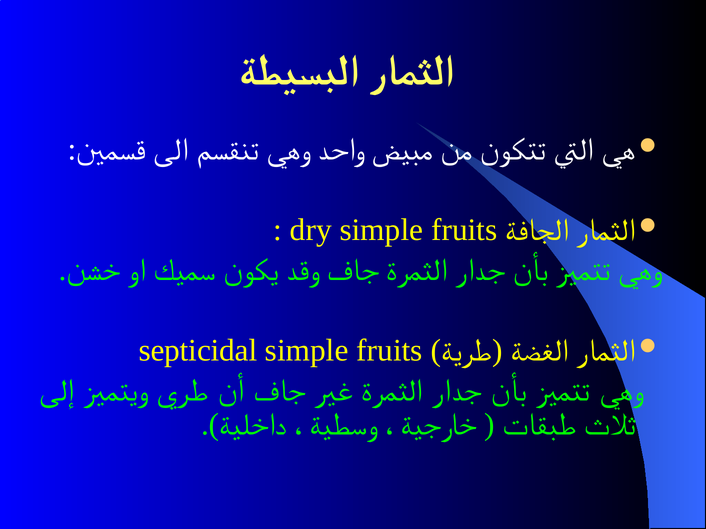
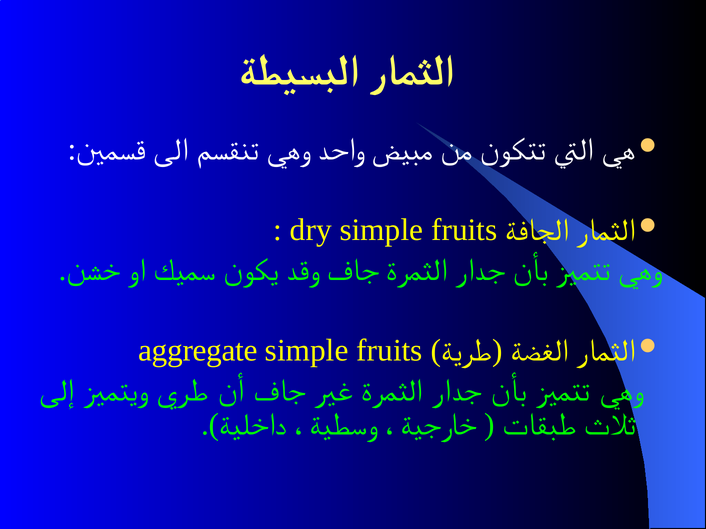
septicidal: septicidal -> aggregate
